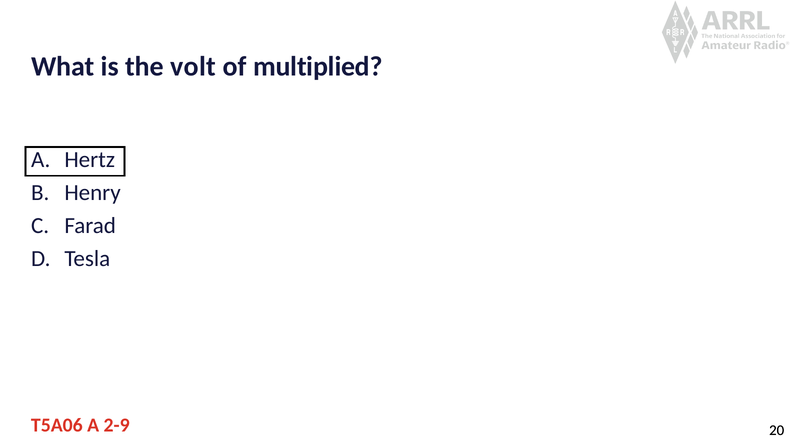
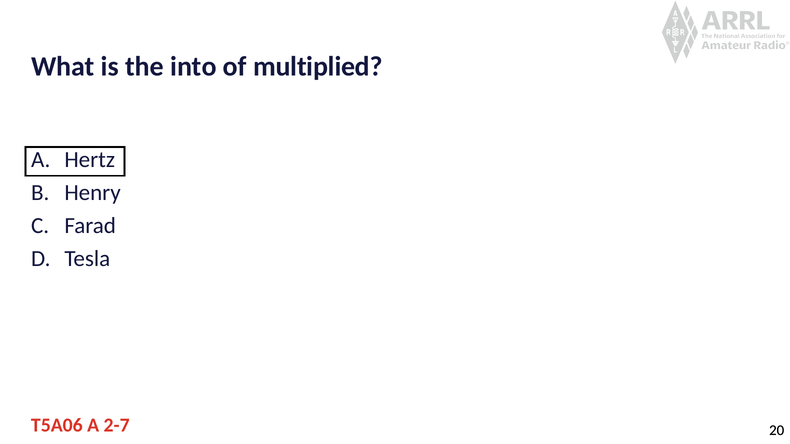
volt: volt -> into
2-9: 2-9 -> 2-7
